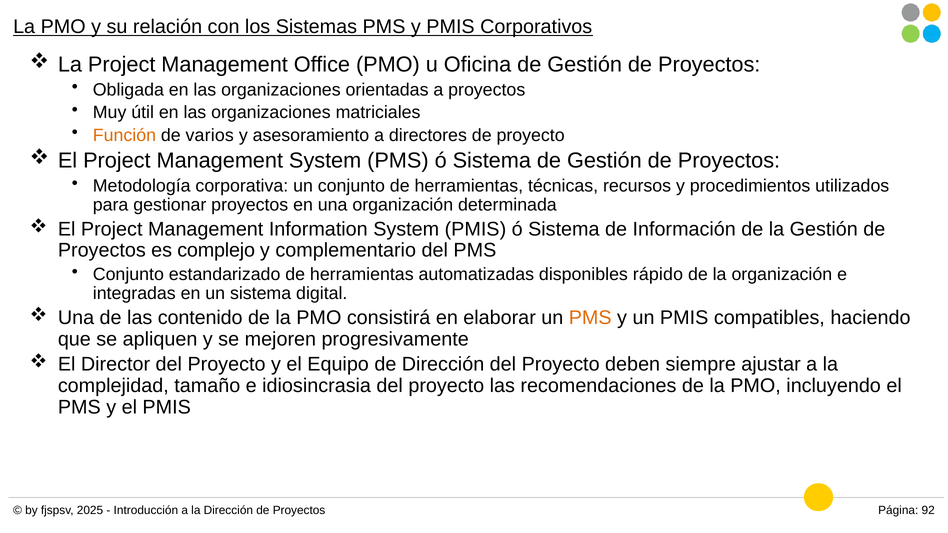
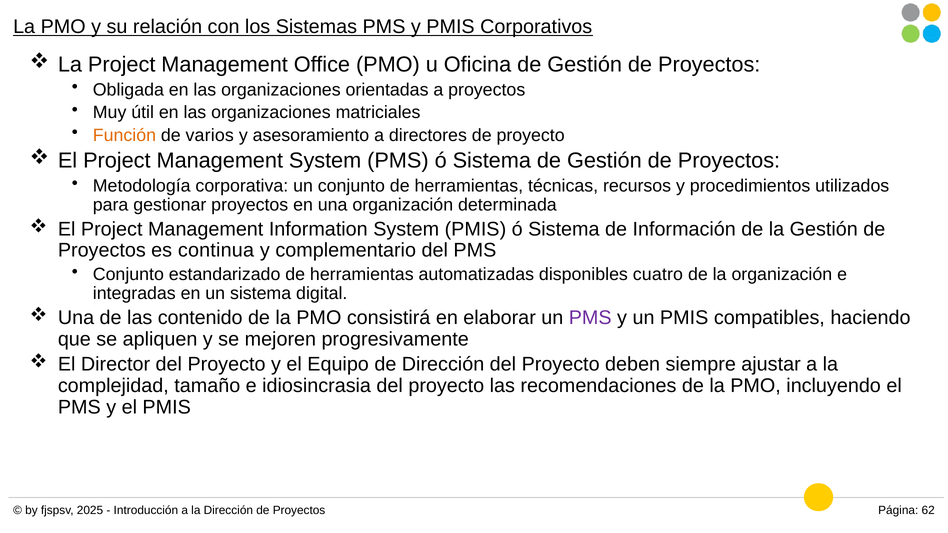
complejo: complejo -> continua
rápido: rápido -> cuatro
PMS at (590, 318) colour: orange -> purple
92: 92 -> 62
